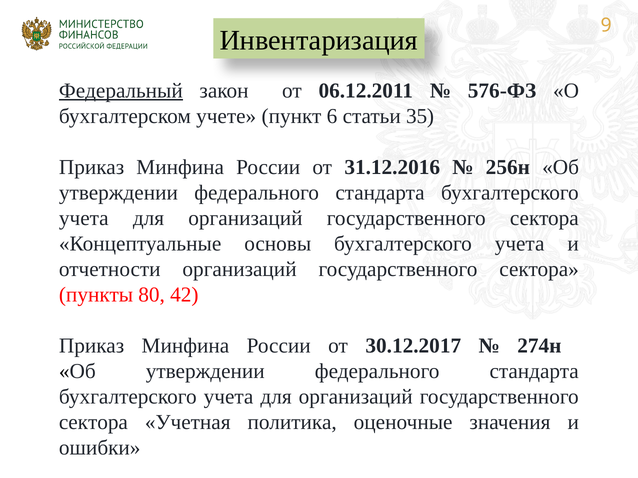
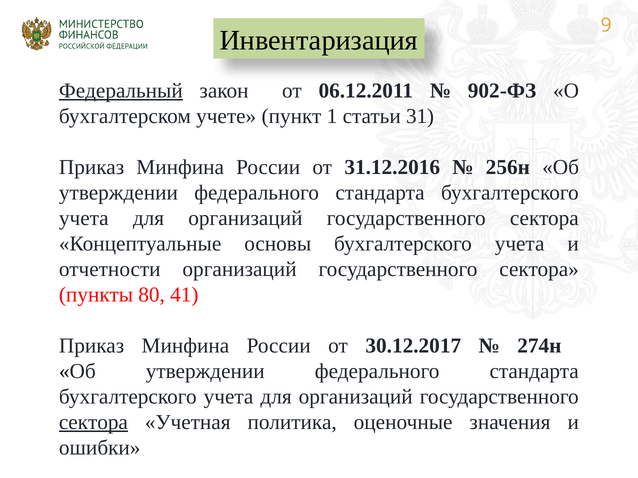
576-ФЗ: 576-ФЗ -> 902-ФЗ
6: 6 -> 1
35: 35 -> 31
42: 42 -> 41
сектора at (93, 423) underline: none -> present
